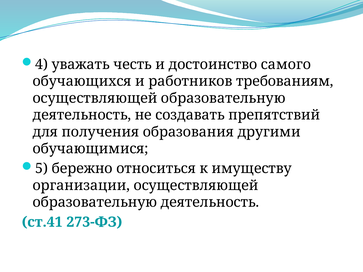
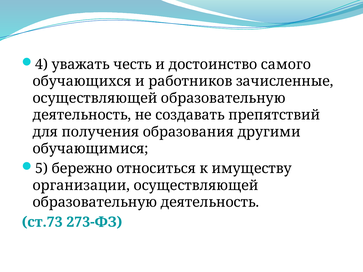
требованиям: требованиям -> зачисленные
ст.41: ст.41 -> ст.73
